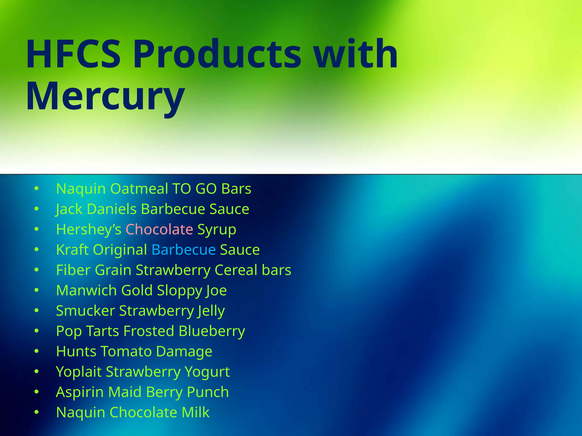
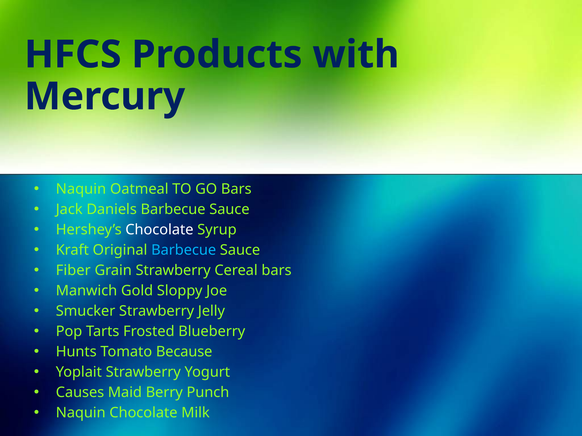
Chocolate at (159, 230) colour: pink -> white
Damage: Damage -> Because
Aspirin: Aspirin -> Causes
